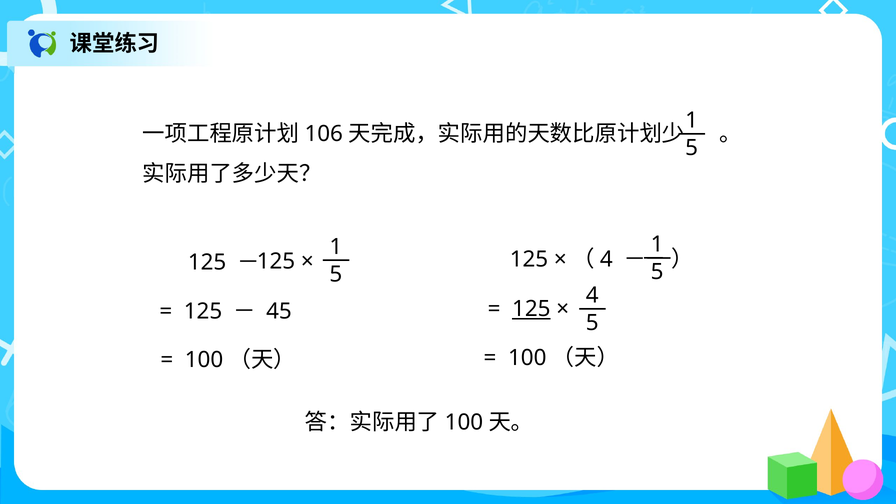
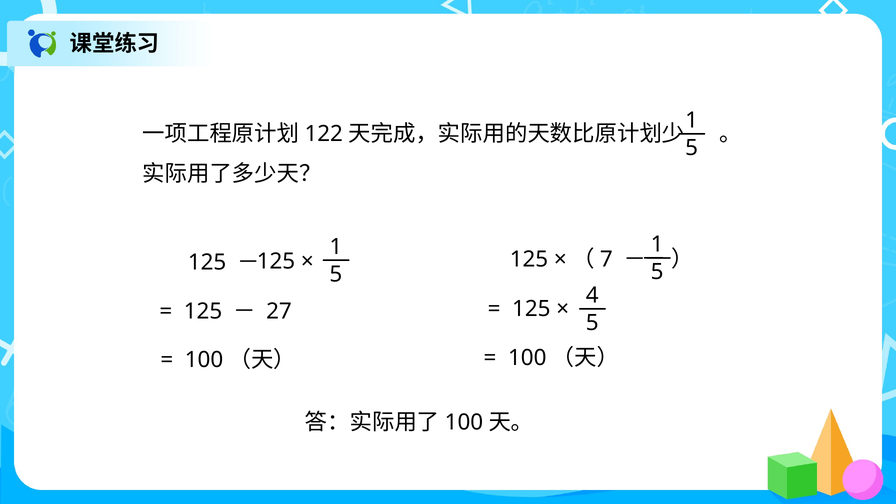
106: 106 -> 122
4 at (606, 259): 4 -> 7
125 at (531, 309) underline: present -> none
45: 45 -> 27
